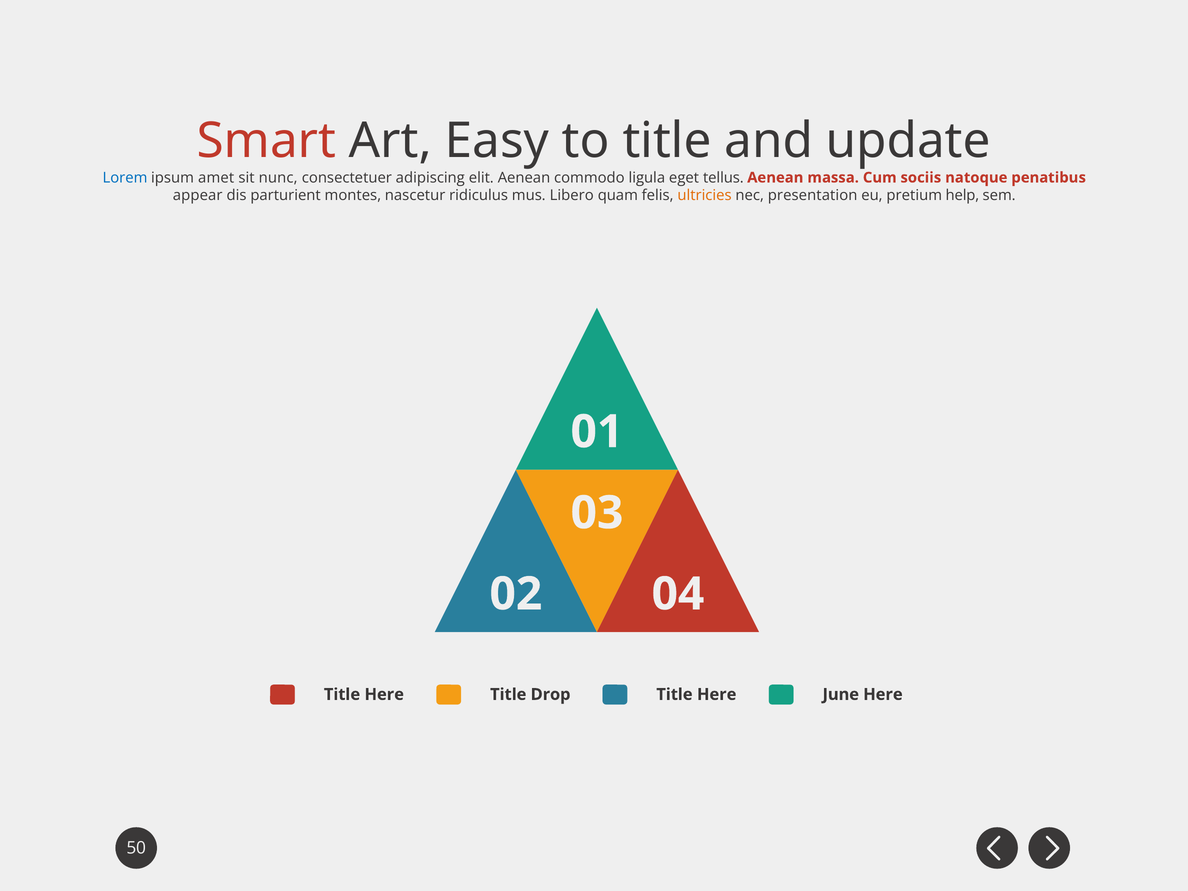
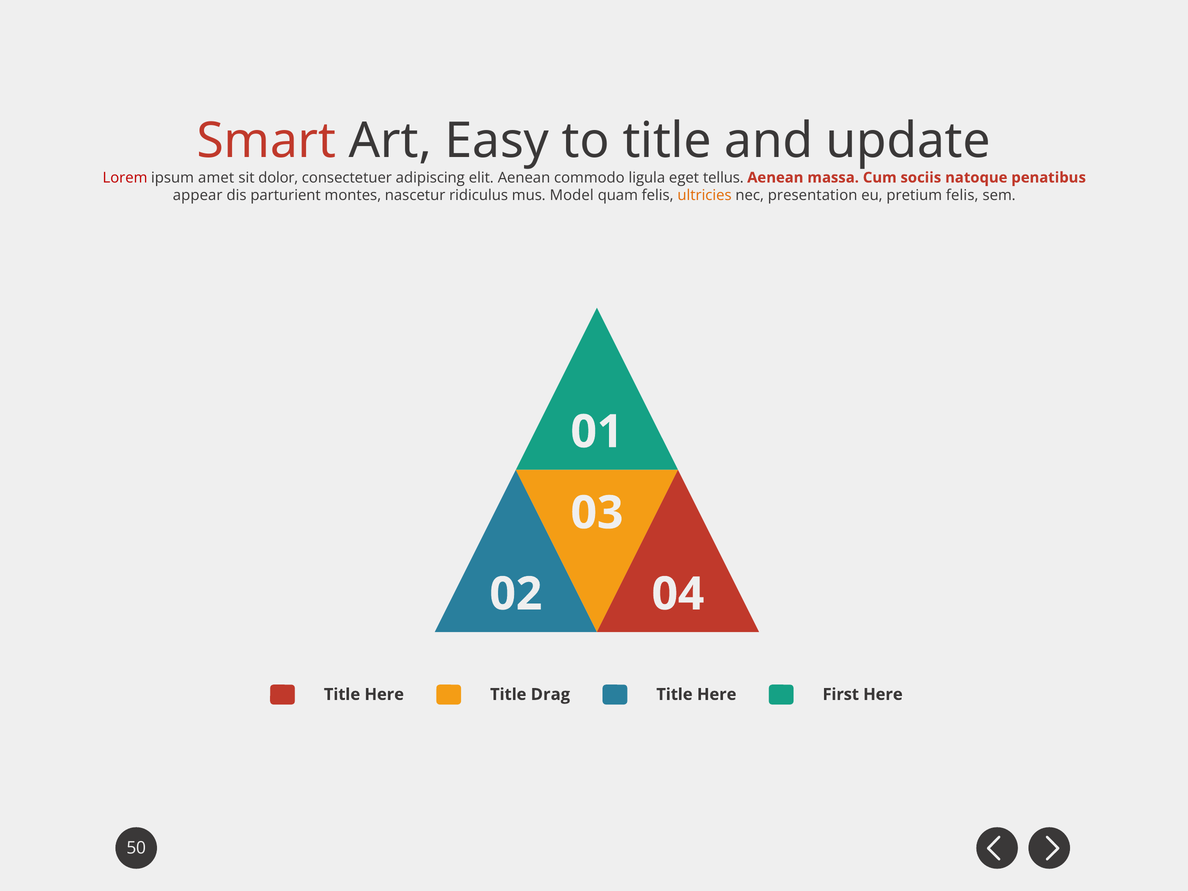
Lorem colour: blue -> red
nunc: nunc -> dolor
Libero: Libero -> Model
pretium help: help -> felis
Drop: Drop -> Drag
June: June -> First
